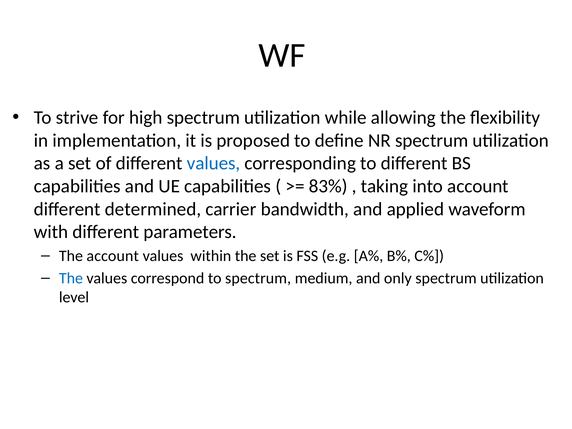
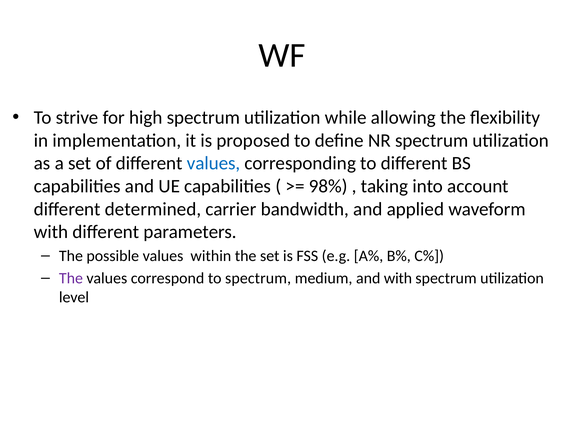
83%: 83% -> 98%
The account: account -> possible
The at (71, 278) colour: blue -> purple
and only: only -> with
